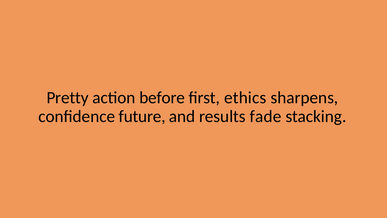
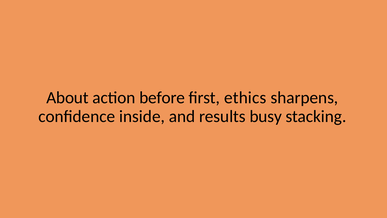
Pretty: Pretty -> About
future: future -> inside
fade: fade -> busy
